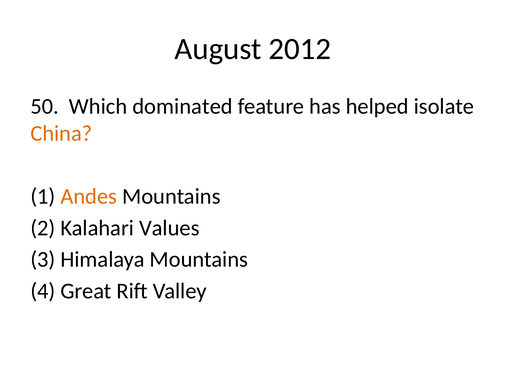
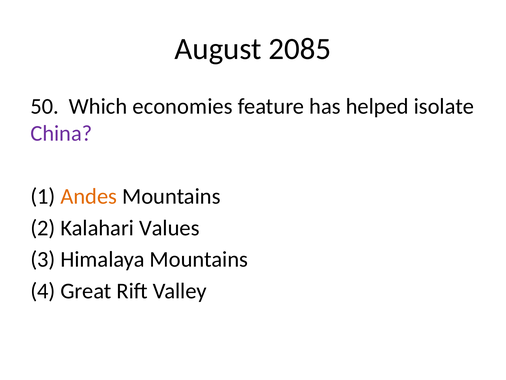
2012: 2012 -> 2085
dominated: dominated -> economies
China colour: orange -> purple
